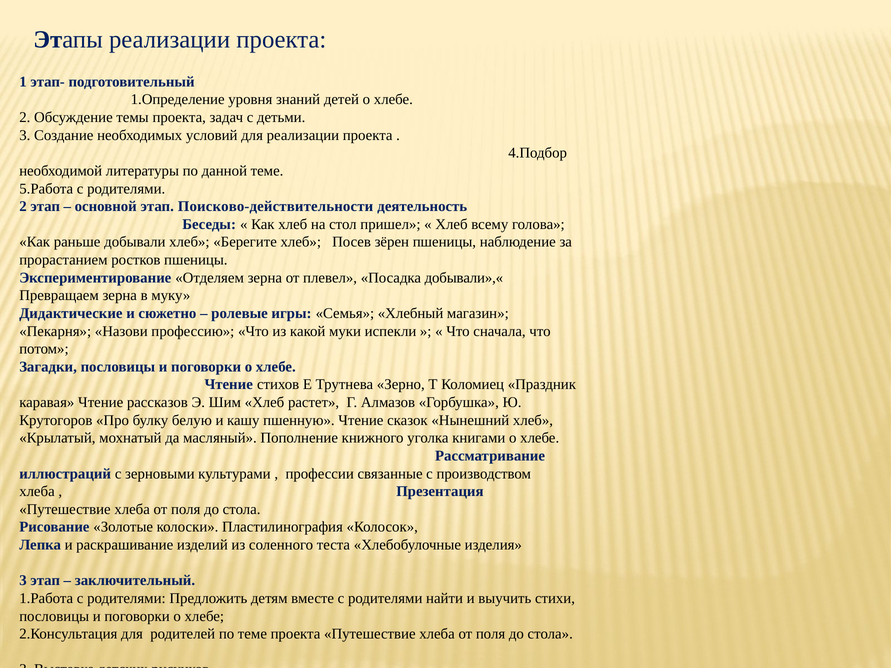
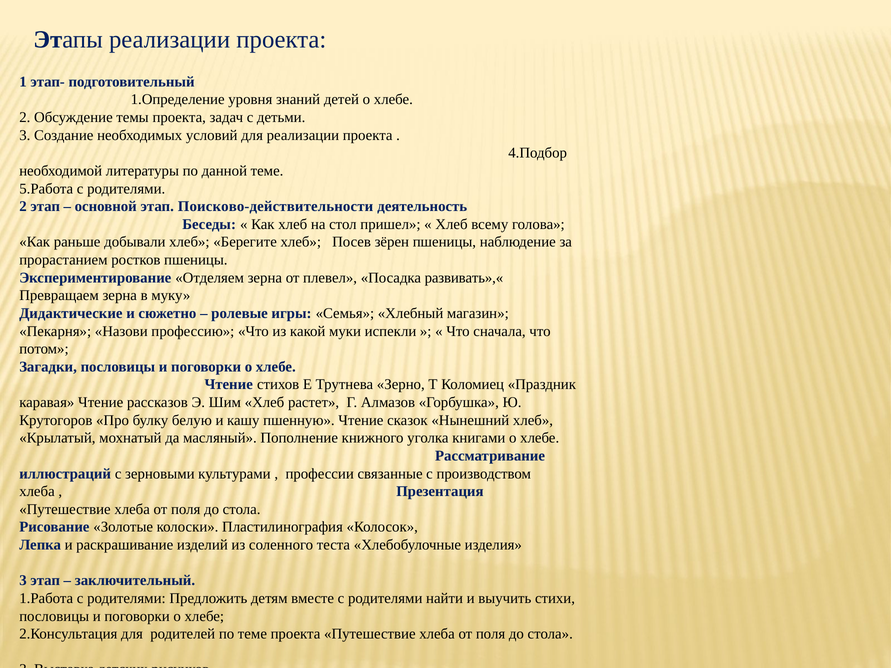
добывали»,«: добывали»,« -> развивать»,«
